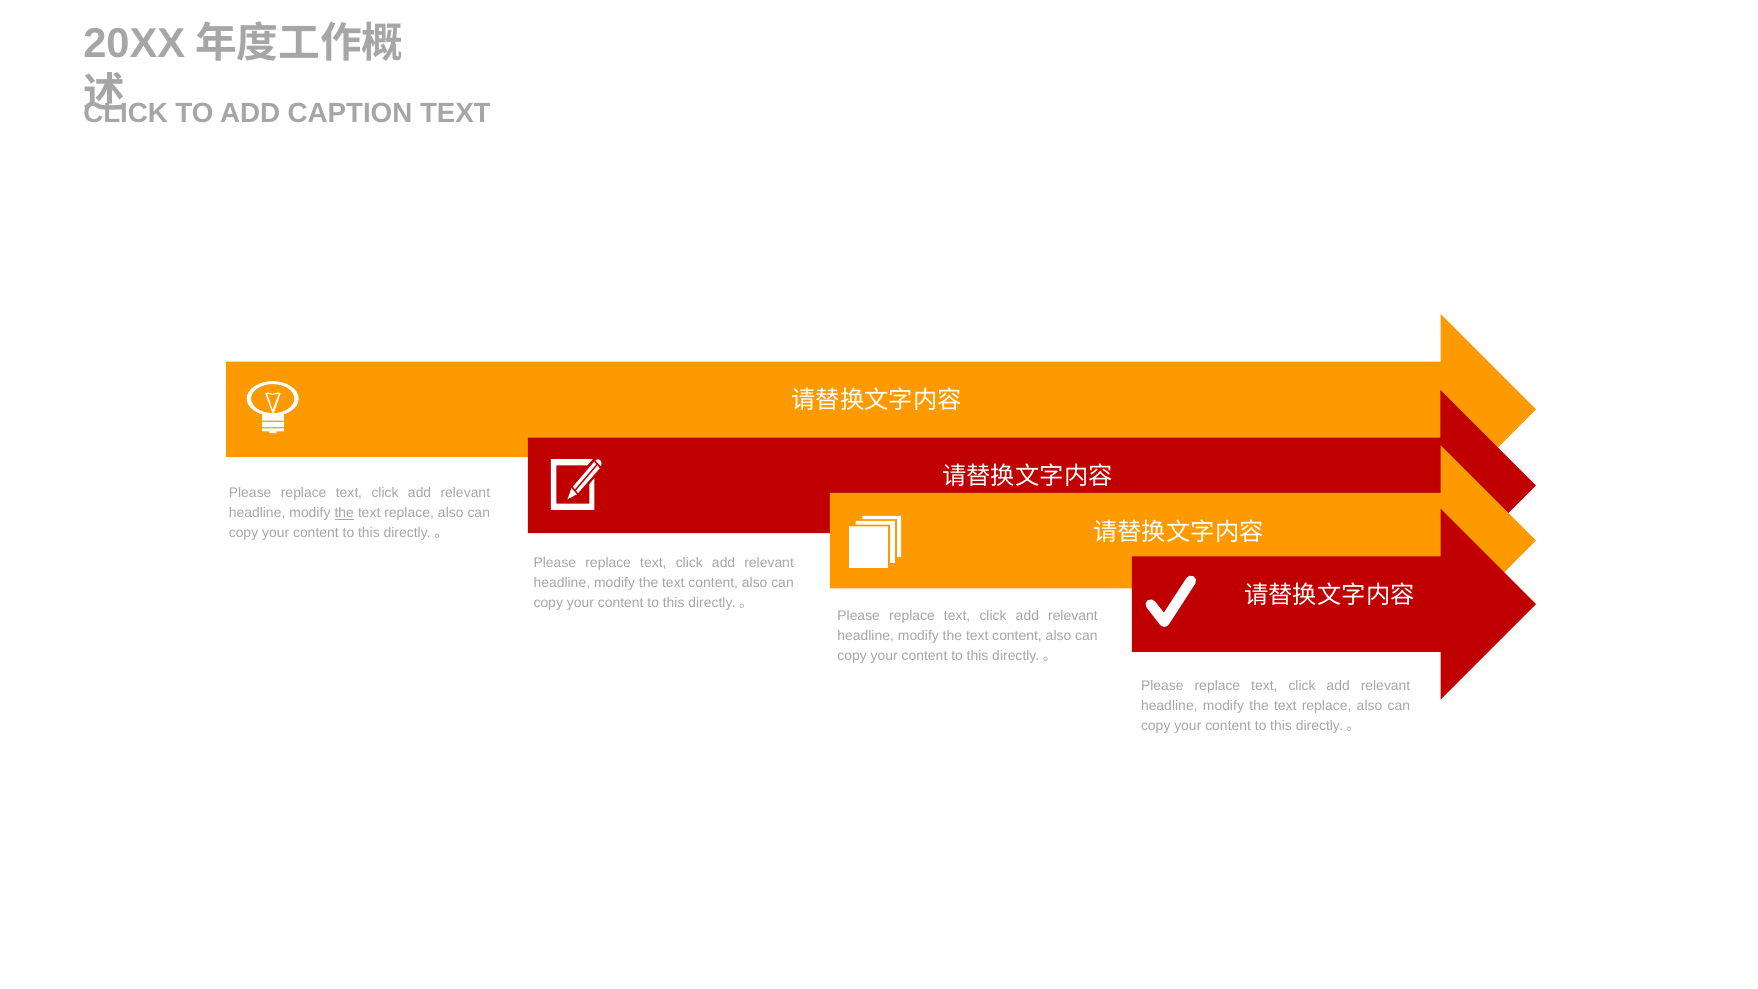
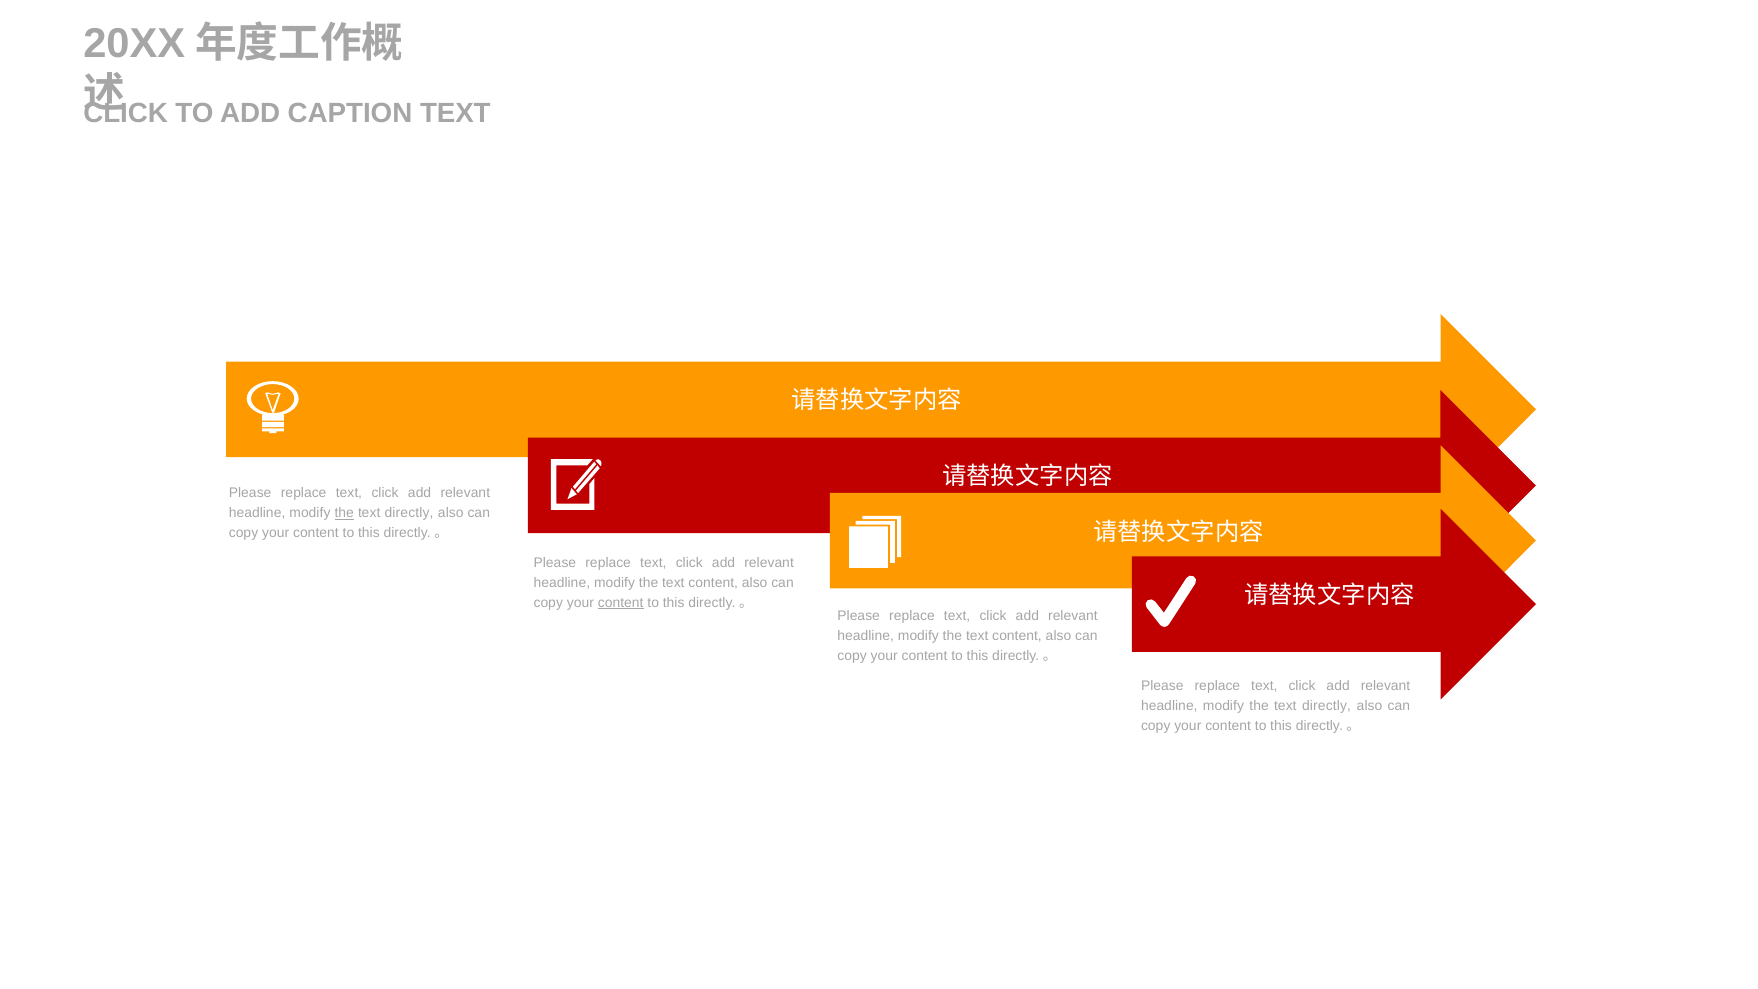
replace at (409, 513): replace -> directly
content at (621, 603) underline: none -> present
replace at (1327, 706): replace -> directly
